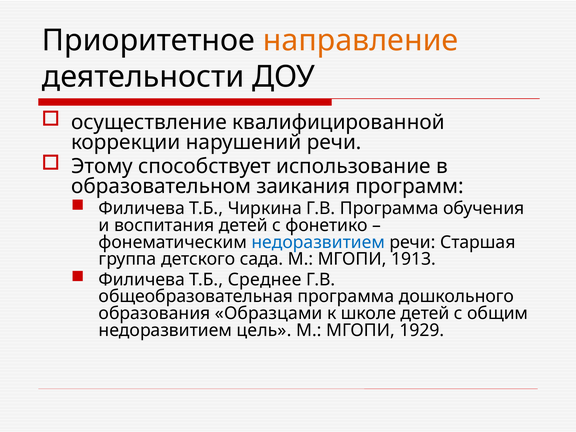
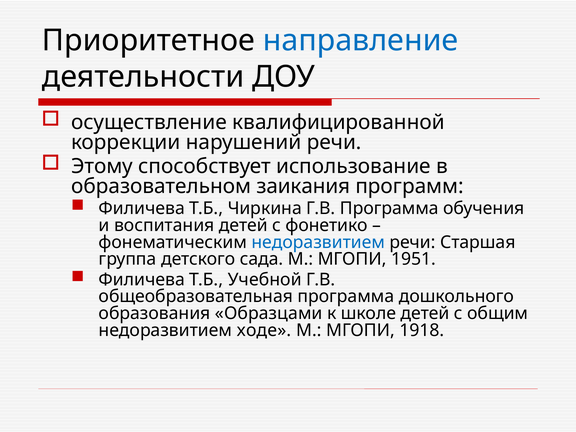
направление colour: orange -> blue
1913: 1913 -> 1951
Среднее: Среднее -> Учебной
цель: цель -> ходе
1929: 1929 -> 1918
